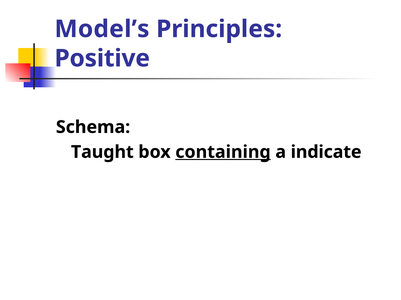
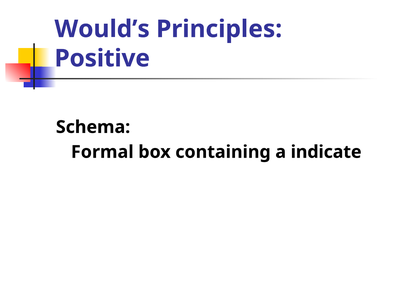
Model’s: Model’s -> Would’s
Taught: Taught -> Formal
containing underline: present -> none
